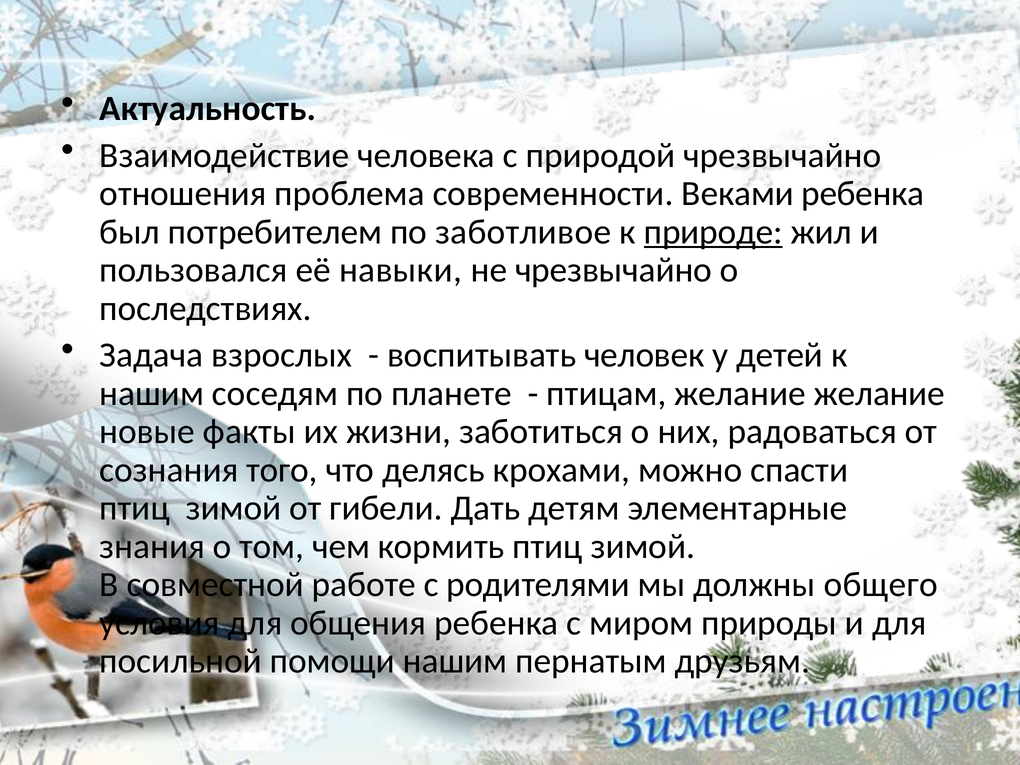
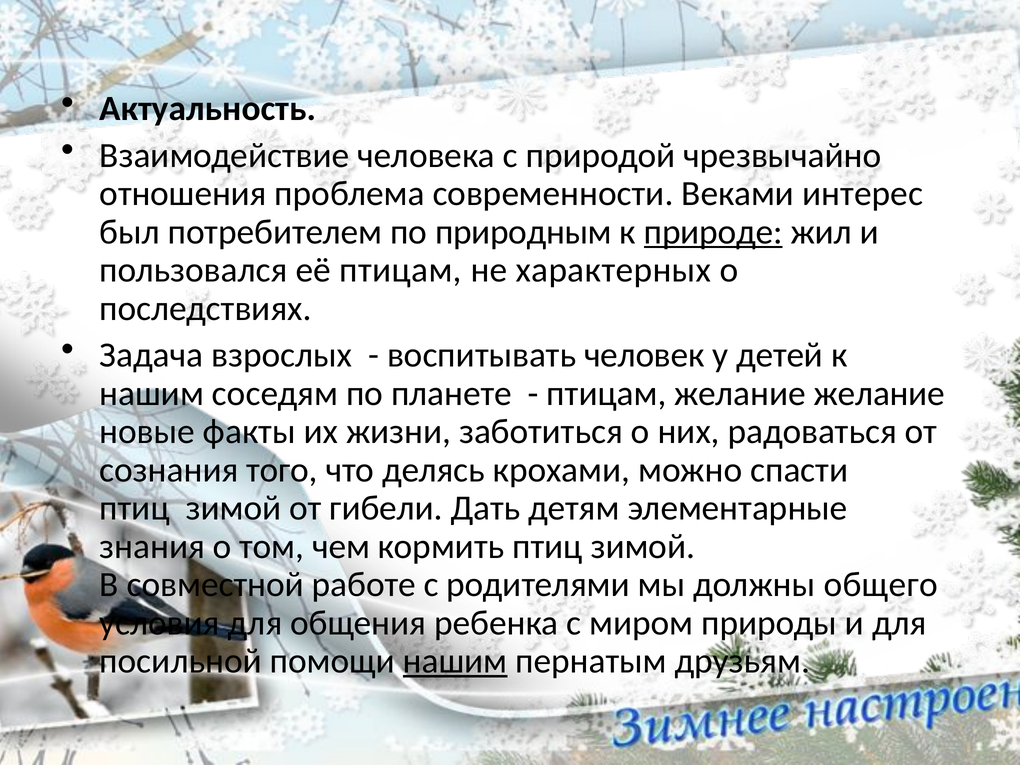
Веками ребенка: ребенка -> интерес
заботливое: заботливое -> природным
её навыки: навыки -> птицам
не чрезвычайно: чрезвычайно -> характерных
нашим at (455, 661) underline: none -> present
